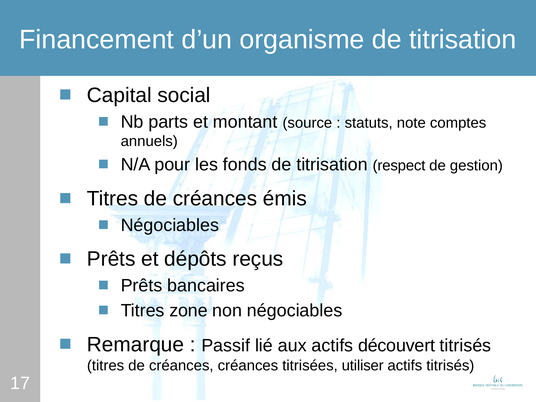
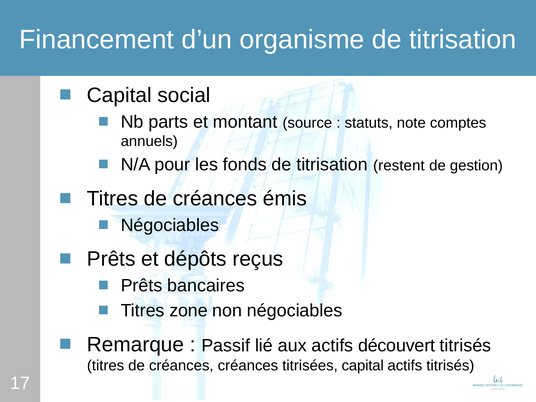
respect: respect -> restent
titrisées utiliser: utiliser -> capital
